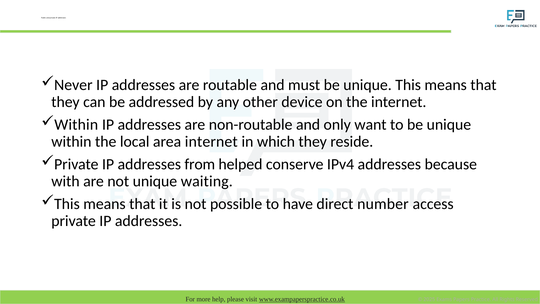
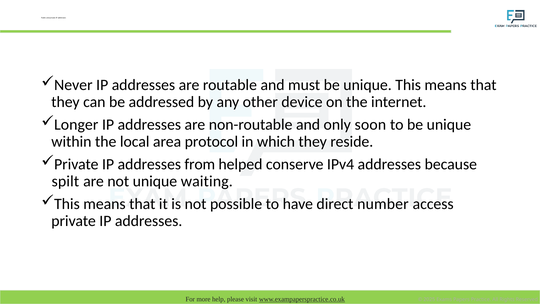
Within at (76, 124): Within -> Longer
want: want -> soon
area internet: internet -> protocol
with: with -> spilt
